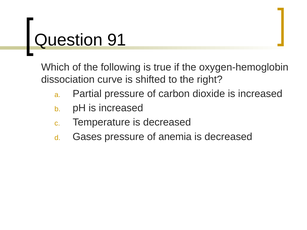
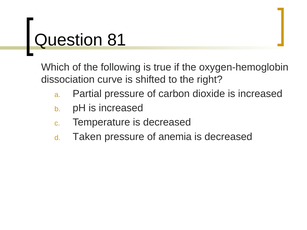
91: 91 -> 81
Gases: Gases -> Taken
